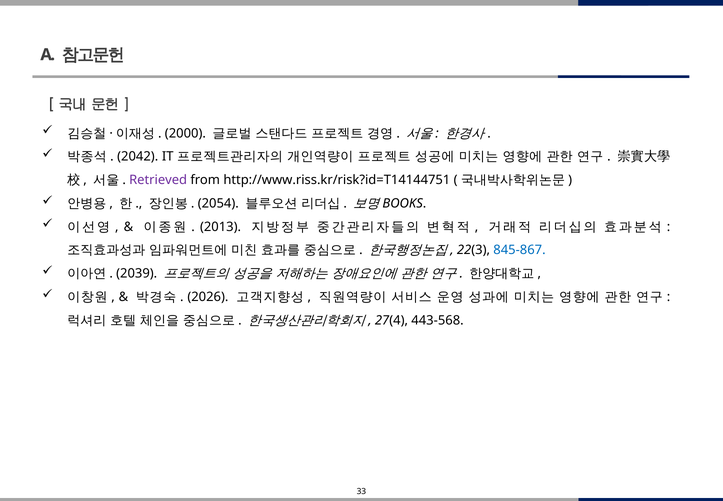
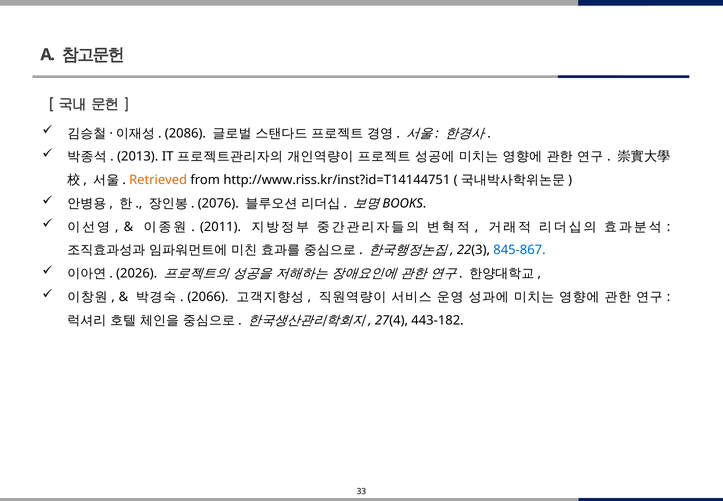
2000: 2000 -> 2086
2042: 2042 -> 2013
Retrieved colour: purple -> orange
http://www.riss.kr/risk?id=T14144751: http://www.riss.kr/risk?id=T14144751 -> http://www.riss.kr/inst?id=T14144751
2054: 2054 -> 2076
2013: 2013 -> 2011
2039: 2039 -> 2026
2026: 2026 -> 2066
443-568: 443-568 -> 443-182
